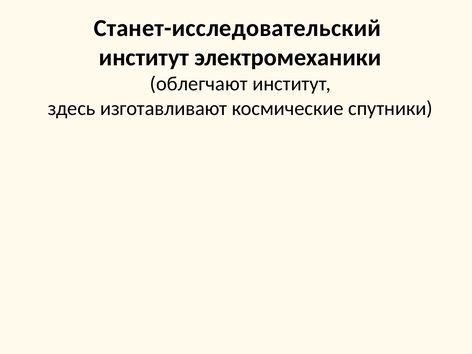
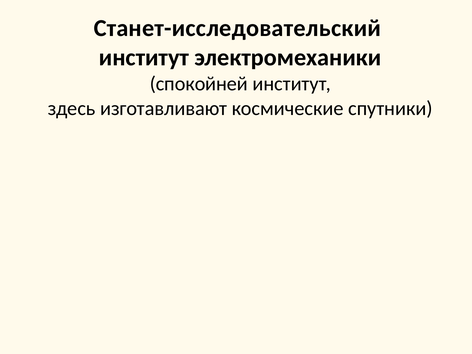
облегчают: облегчают -> спокойней
